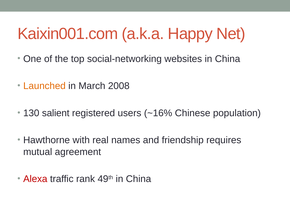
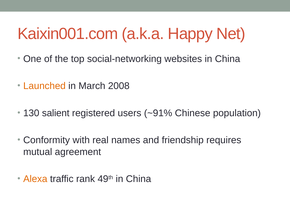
~16%: ~16% -> ~91%
Hawthorne: Hawthorne -> Conformity
Alexa colour: red -> orange
